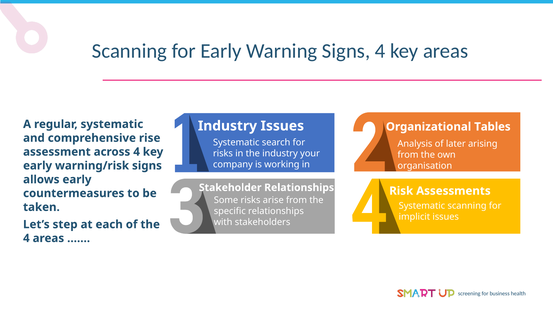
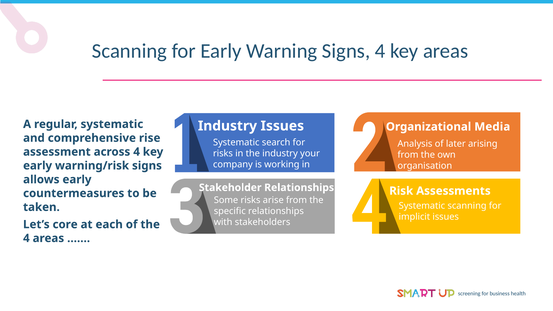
Tables: Tables -> Media
step: step -> core
